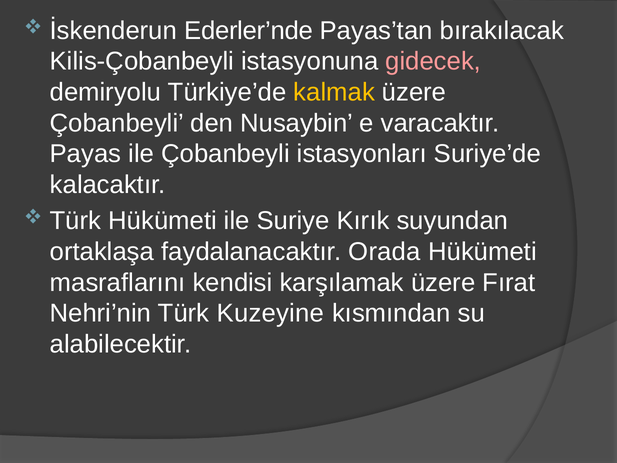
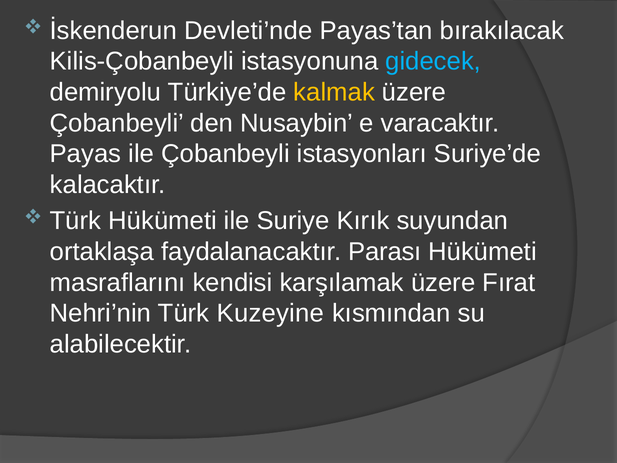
Ederler’nde: Ederler’nde -> Devleti’nde
gidecek colour: pink -> light blue
Orada: Orada -> Parası
